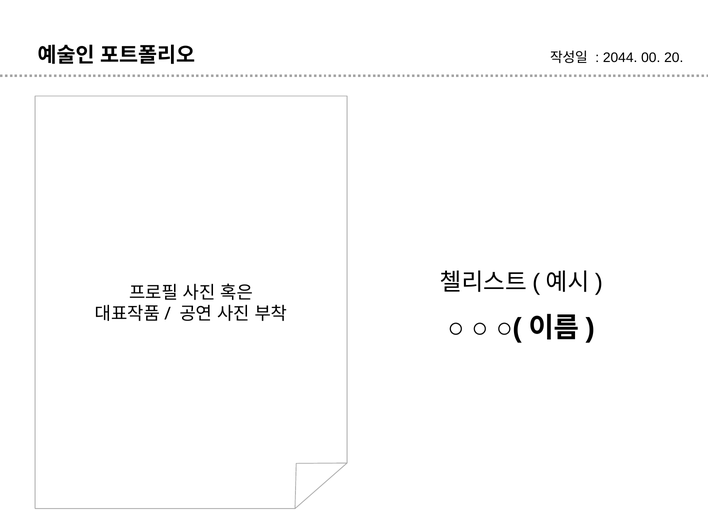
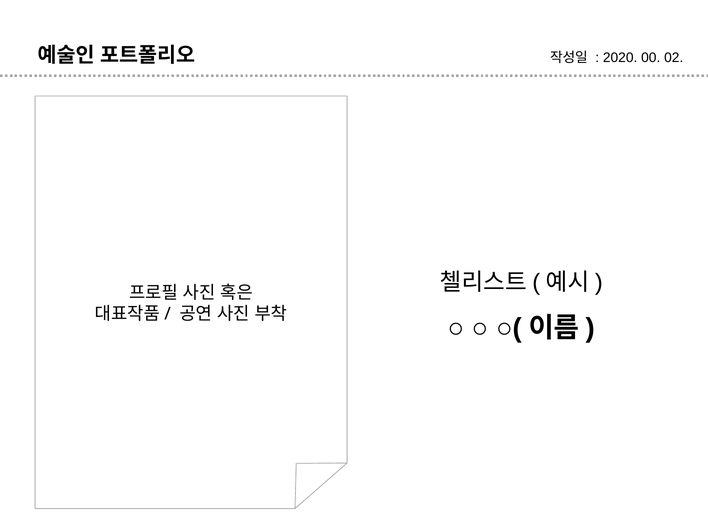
2044: 2044 -> 2020
20: 20 -> 02
